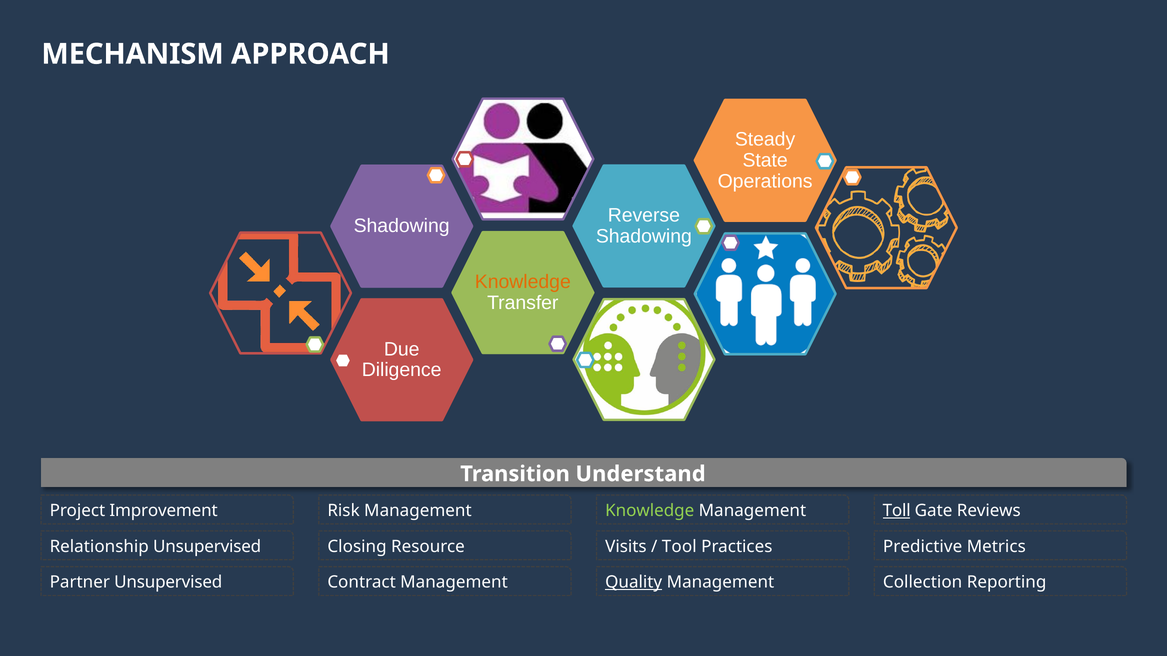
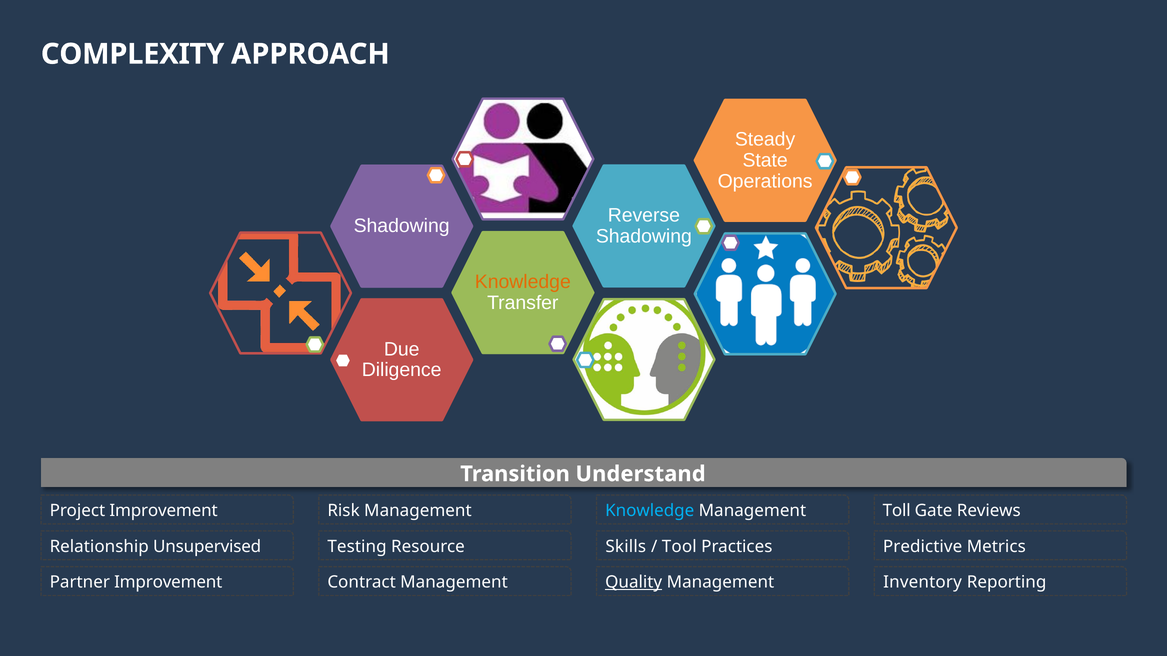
MECHANISM: MECHANISM -> COMPLEXITY
Knowledge at (650, 511) colour: light green -> light blue
Toll underline: present -> none
Closing: Closing -> Testing
Visits: Visits -> Skills
Partner Unsupervised: Unsupervised -> Improvement
Collection: Collection -> Inventory
